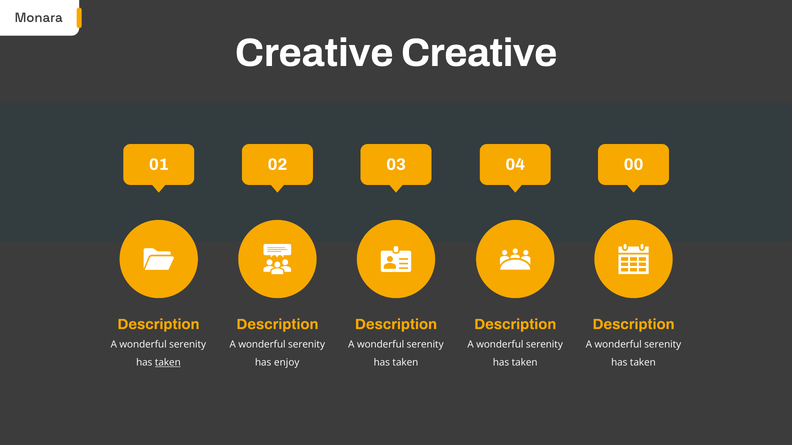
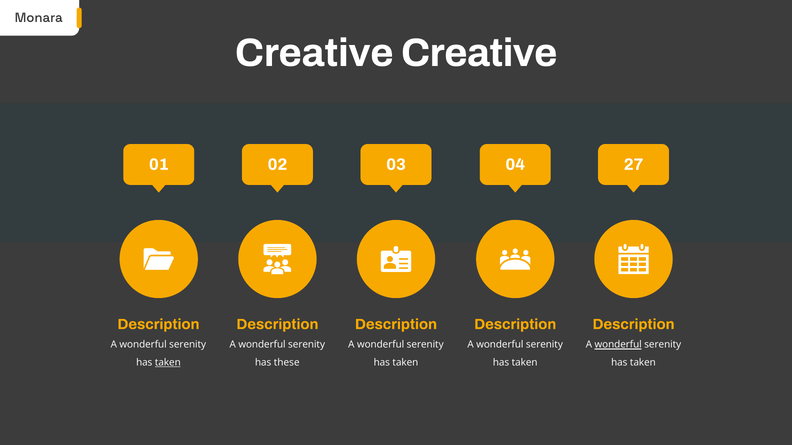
00: 00 -> 27
wonderful at (618, 345) underline: none -> present
enjoy: enjoy -> these
